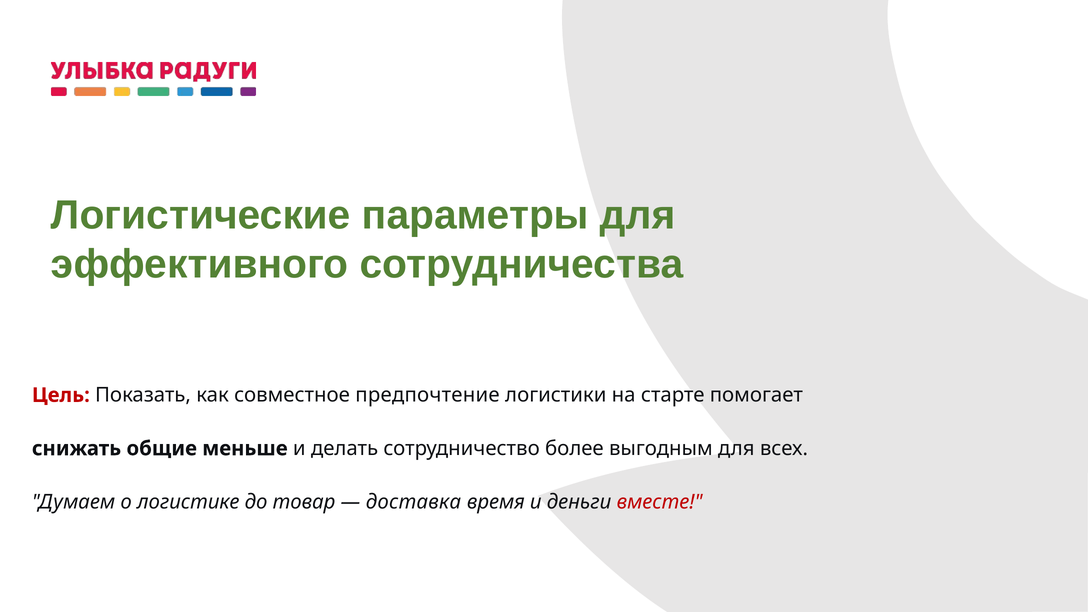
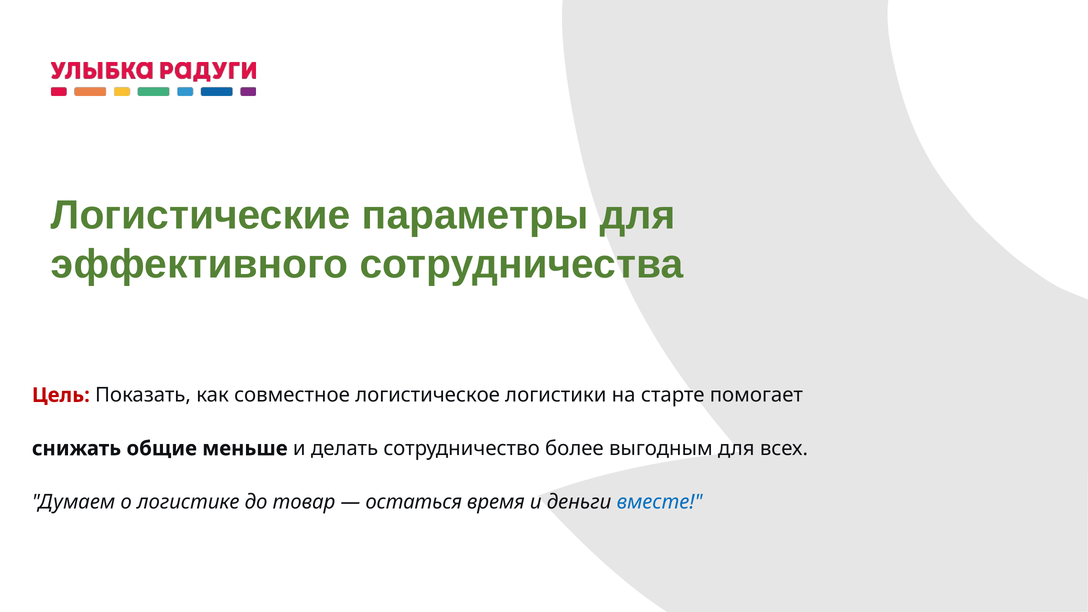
предпочтение: предпочтение -> логистическое
доставка: доставка -> остаться
вместе colour: red -> blue
